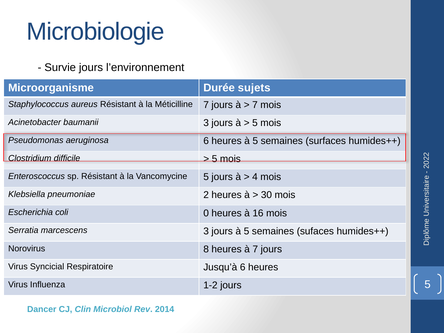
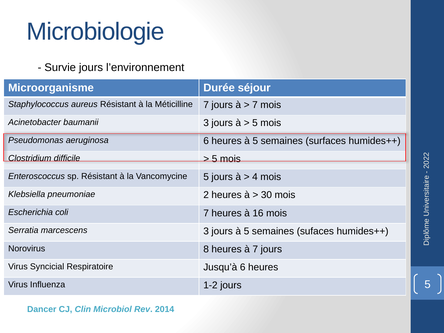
sujets: sujets -> séjour
coli 0: 0 -> 7
